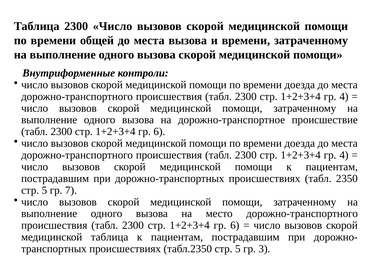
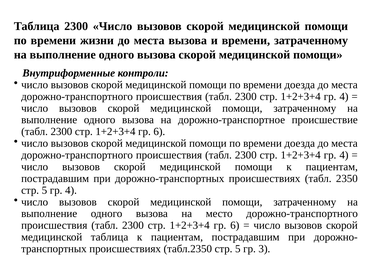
общей: общей -> жизни
5 гр 7: 7 -> 4
